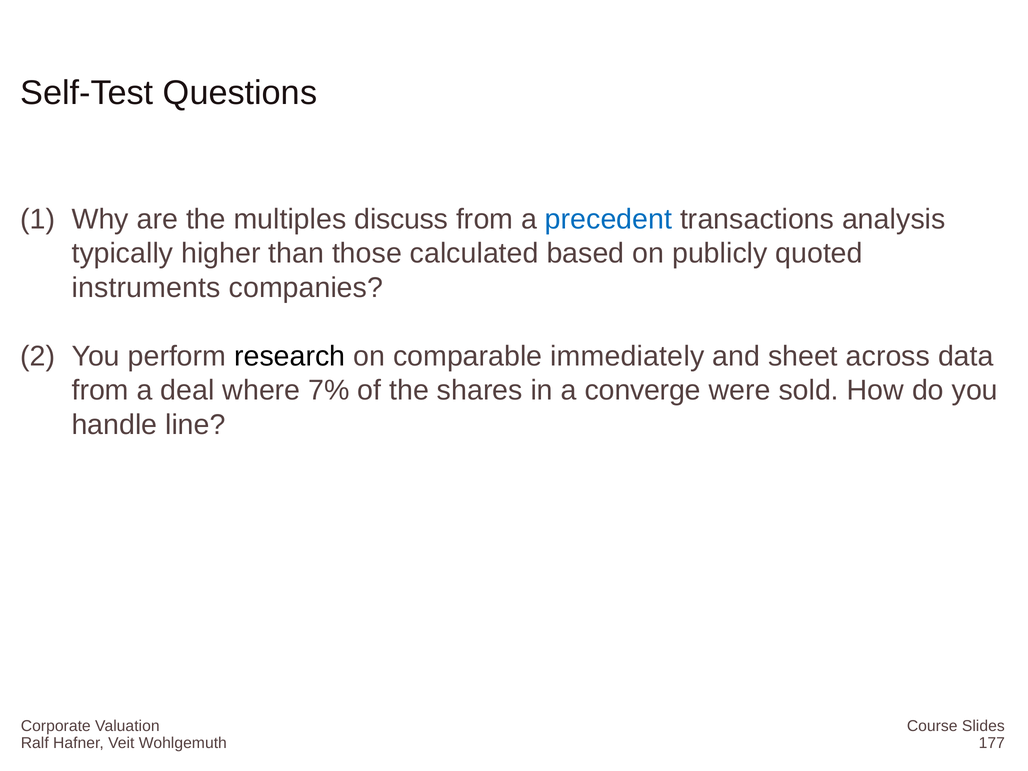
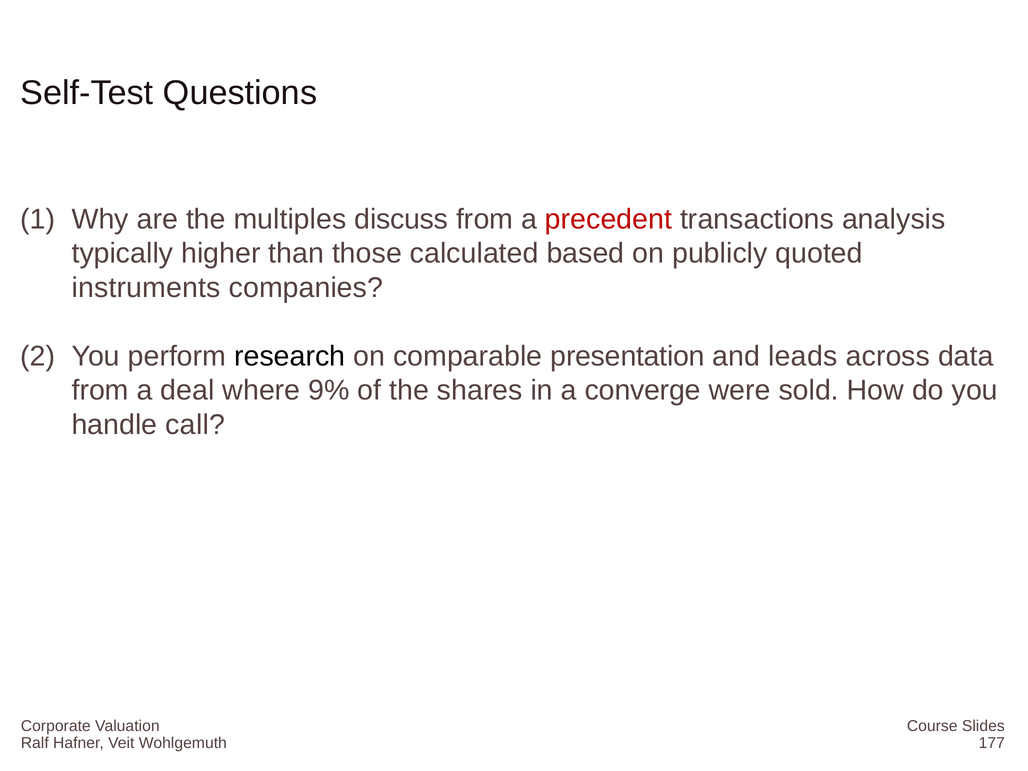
precedent colour: blue -> red
immediately: immediately -> presentation
sheet: sheet -> leads
7%: 7% -> 9%
line: line -> call
